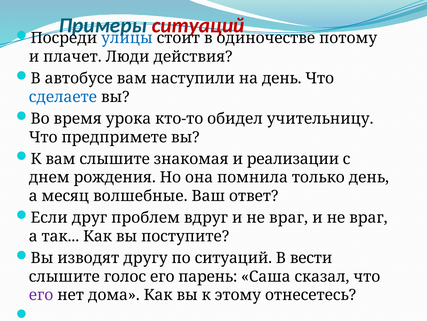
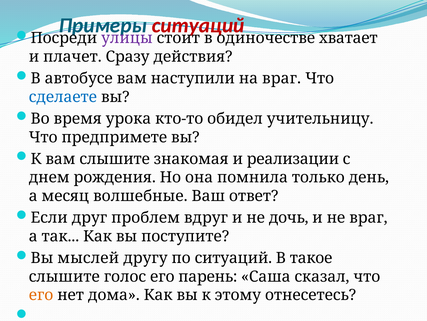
улицы colour: blue -> purple
потому: потому -> хватает
Люди: Люди -> Сразу
на день: день -> враг
вдруг и не враг: враг -> дочь
изводят: изводят -> мыслей
вести: вести -> такое
его at (41, 295) colour: purple -> orange
